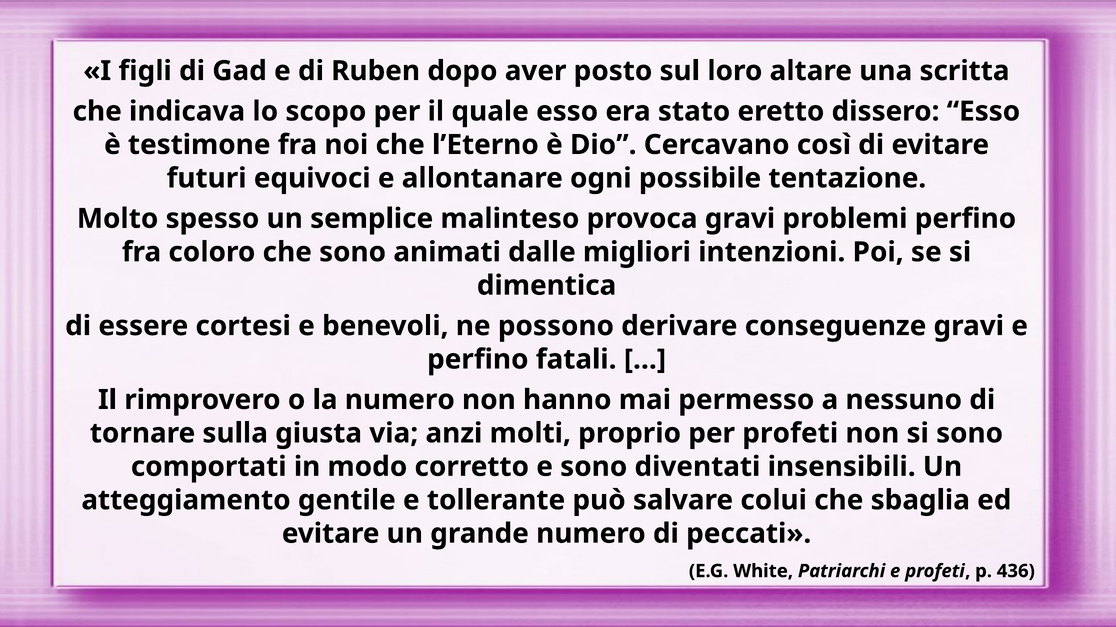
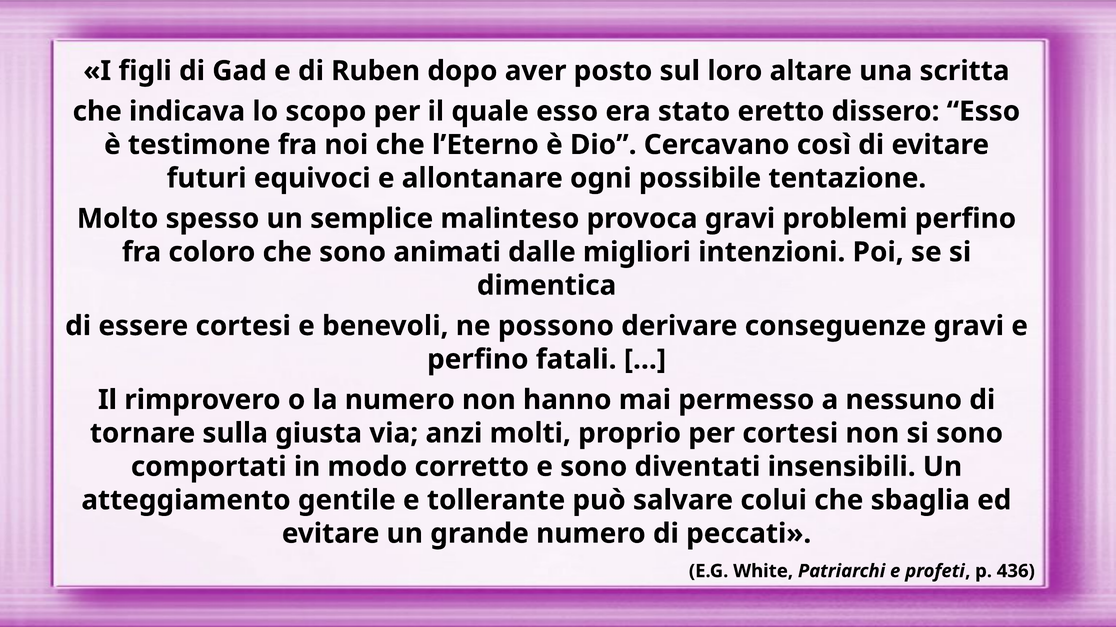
per profeti: profeti -> cortesi
